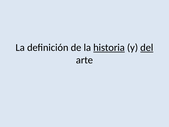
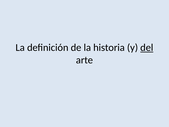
historia underline: present -> none
